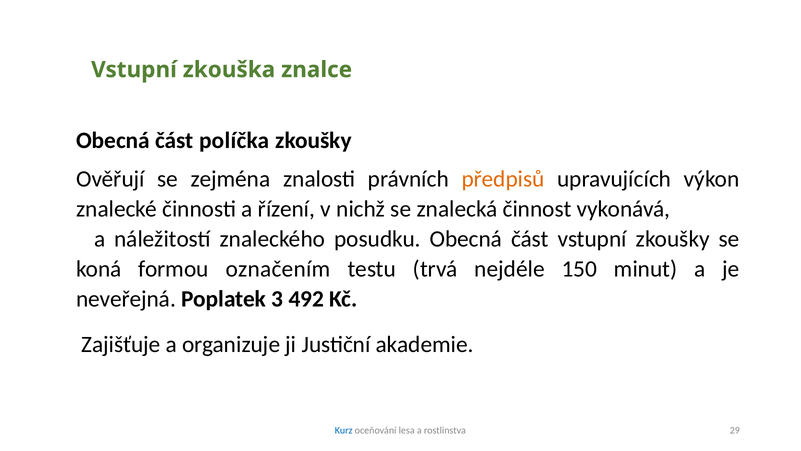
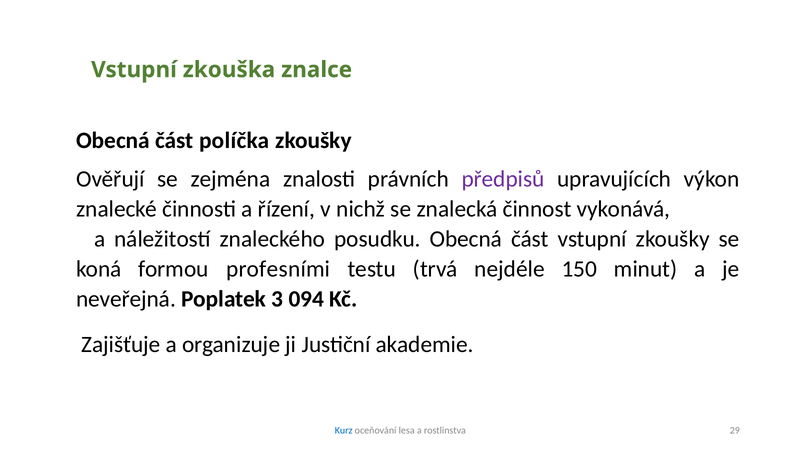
předpisů colour: orange -> purple
označením: označením -> profesními
492: 492 -> 094
